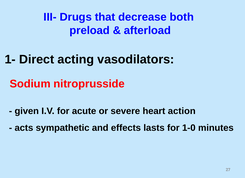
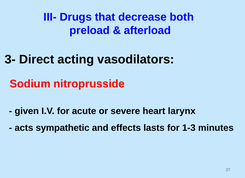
1-: 1- -> 3-
action: action -> larynx
1-0: 1-0 -> 1-3
